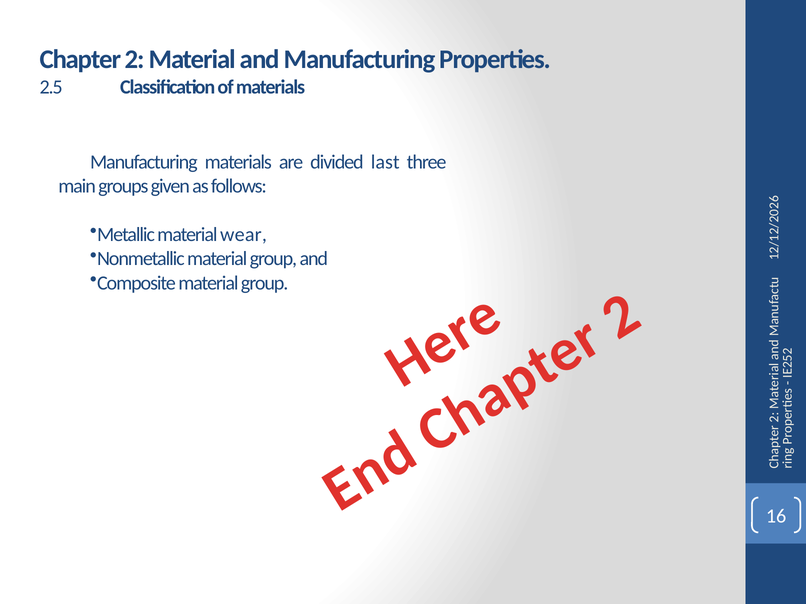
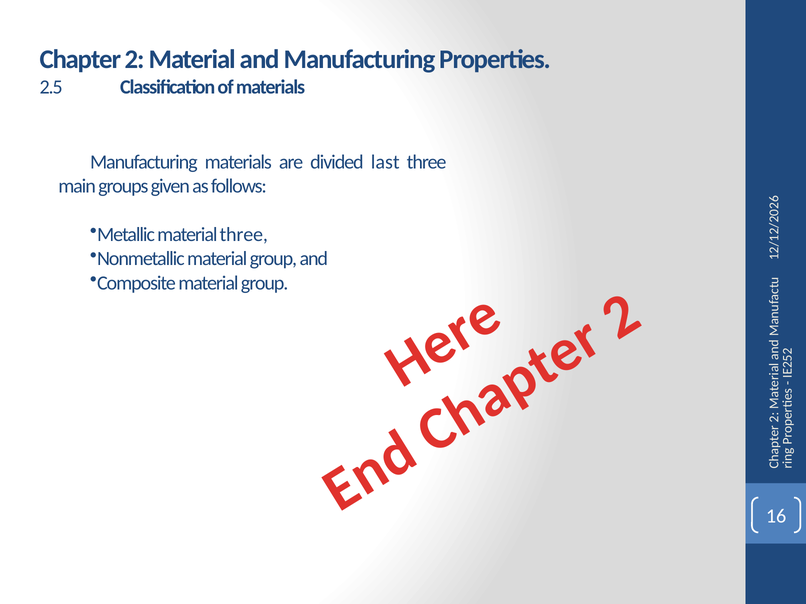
material wear: wear -> three
